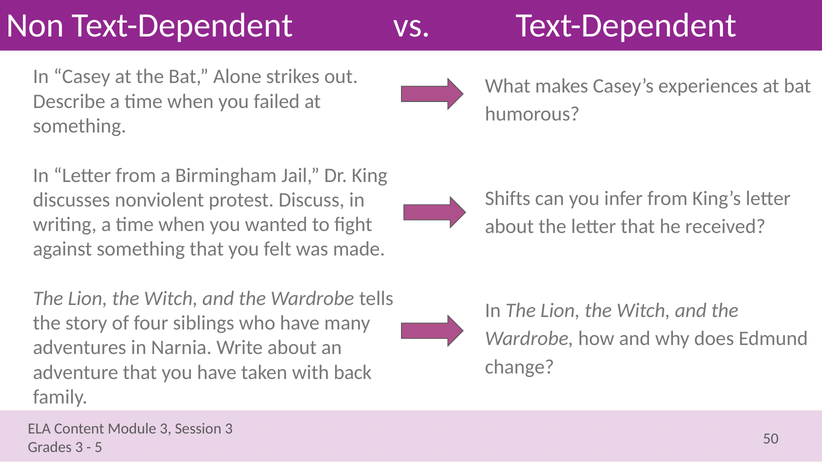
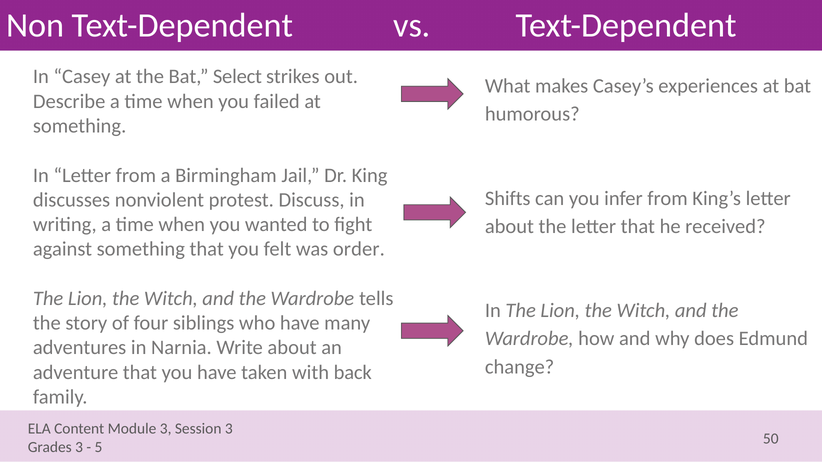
Alone: Alone -> Select
made: made -> order
